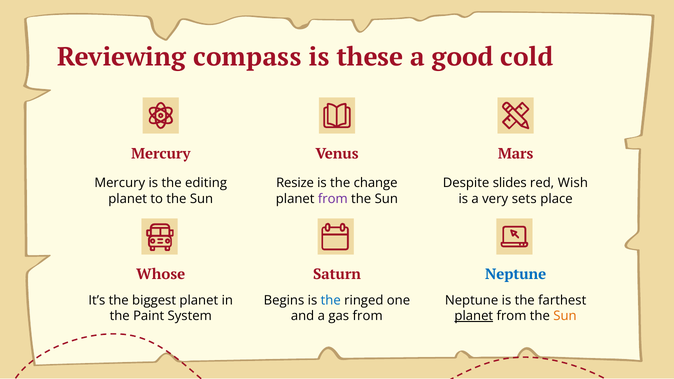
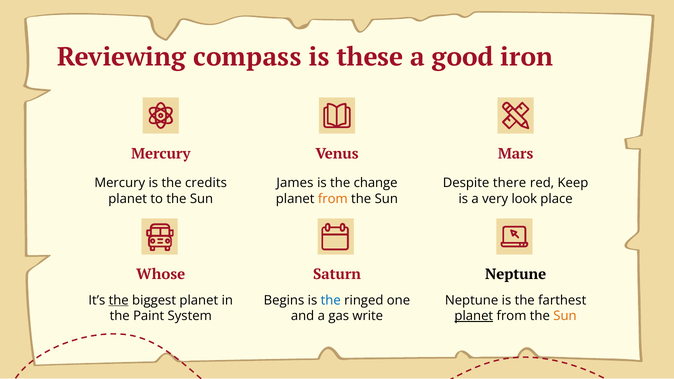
cold: cold -> iron
editing: editing -> credits
Resize: Resize -> James
slides: slides -> there
Wish: Wish -> Keep
from at (333, 199) colour: purple -> orange
sets: sets -> look
Neptune at (516, 274) colour: blue -> black
the at (119, 300) underline: none -> present
gas from: from -> write
